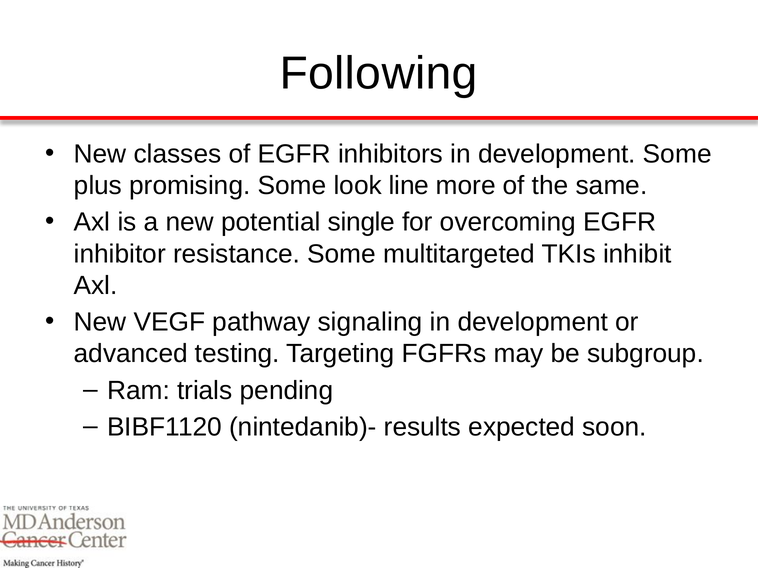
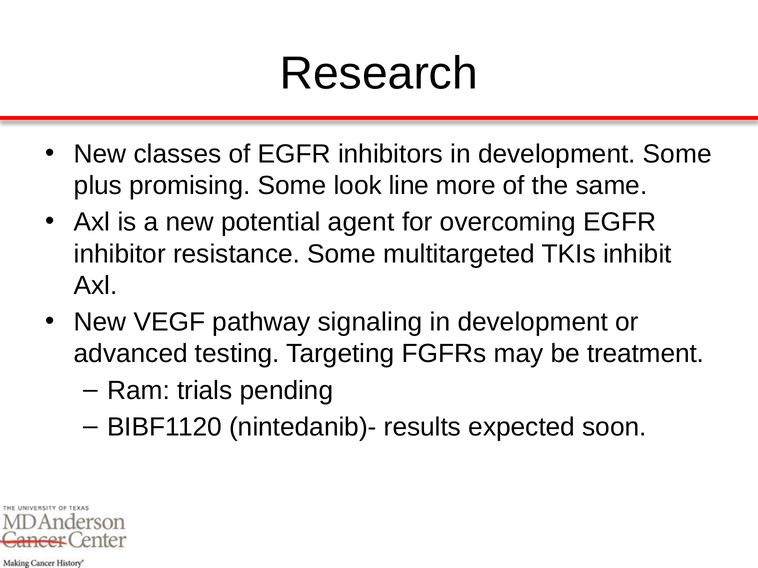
Following: Following -> Research
single: single -> agent
subgroup: subgroup -> treatment
